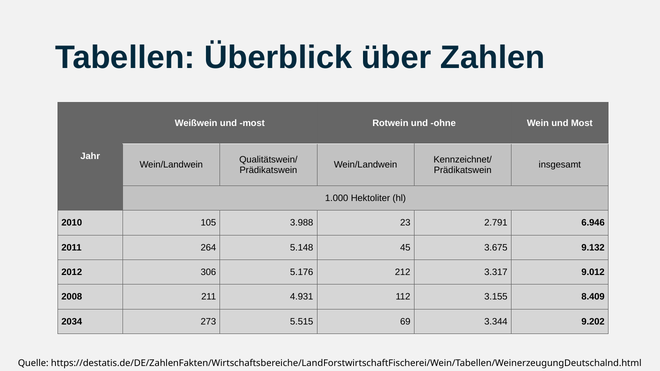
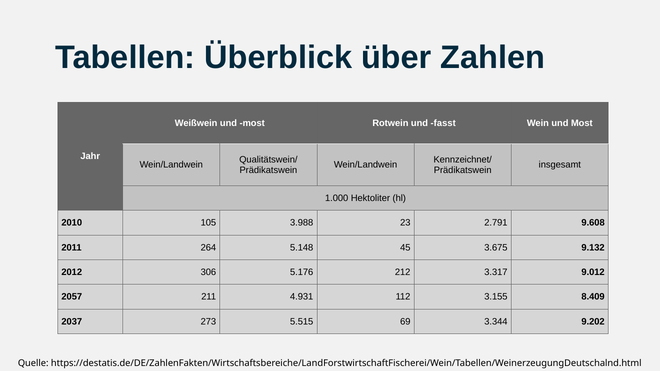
ohne: ohne -> fasst
6.946: 6.946 -> 9.608
2008: 2008 -> 2057
2034: 2034 -> 2037
